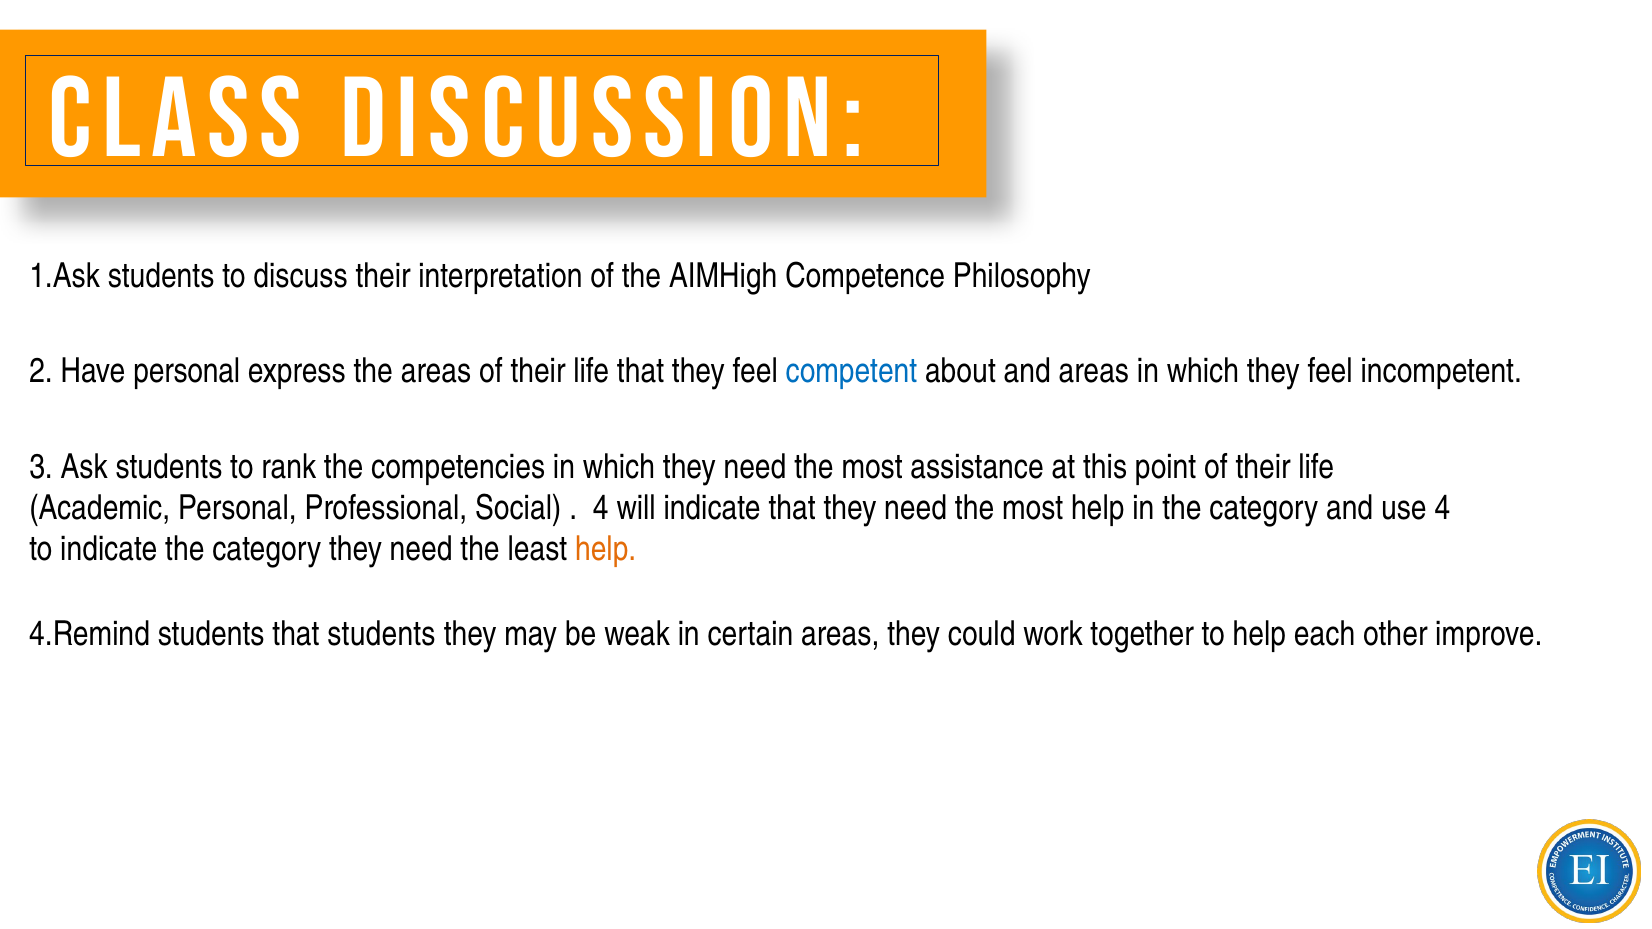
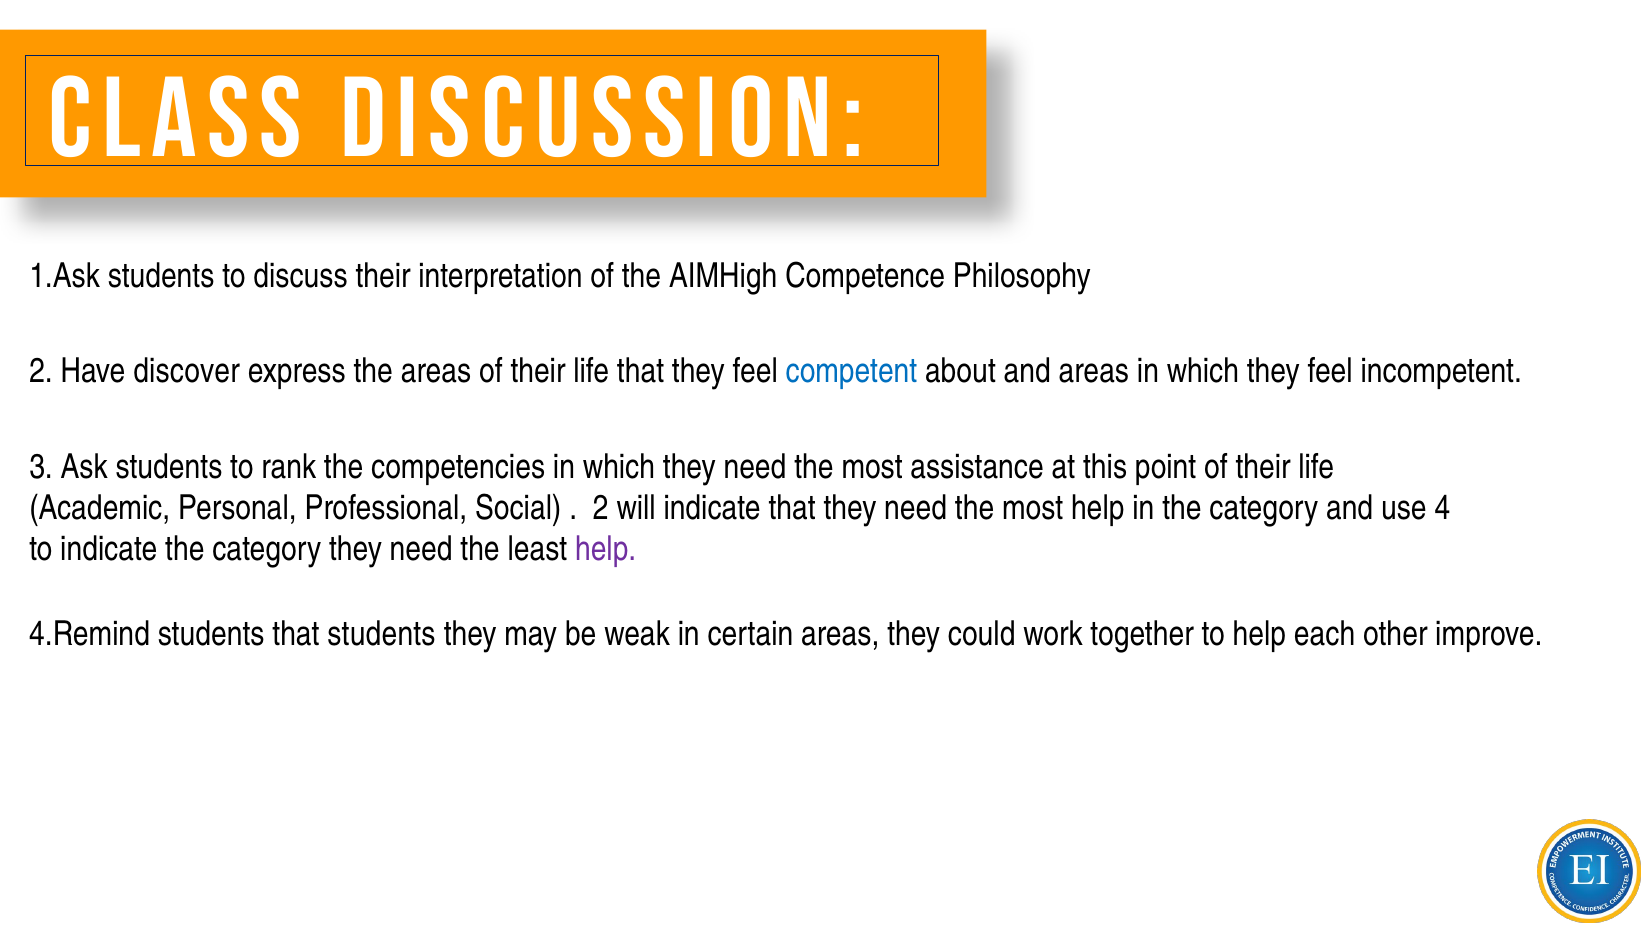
Have personal: personal -> discover
4 at (601, 508): 4 -> 2
help at (606, 549) colour: orange -> purple
